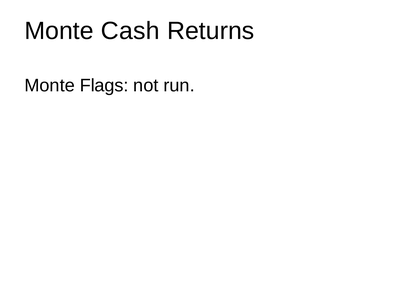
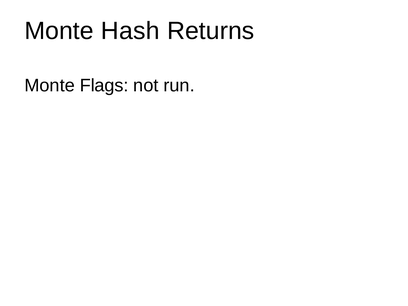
Cash: Cash -> Hash
